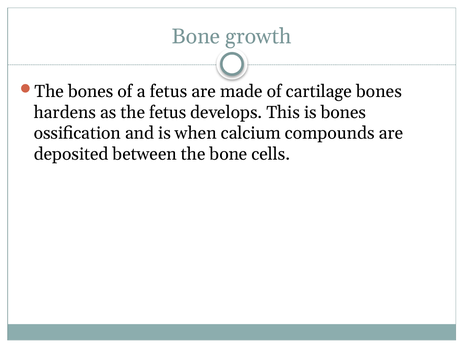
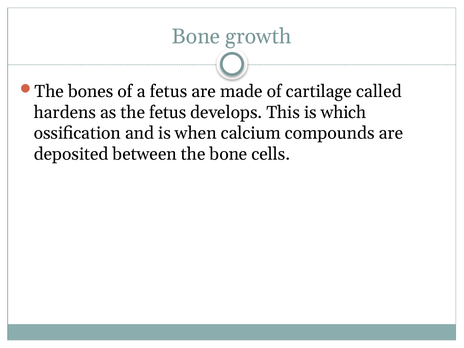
cartilage bones: bones -> called
is bones: bones -> which
